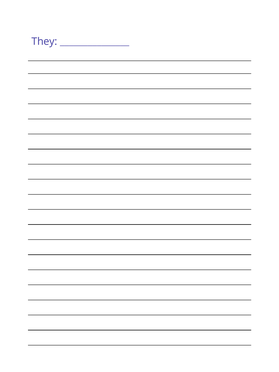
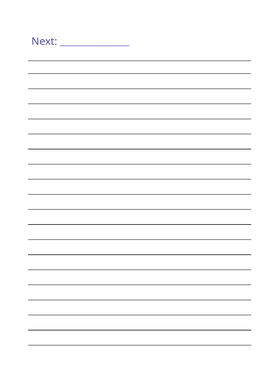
They: They -> Next
